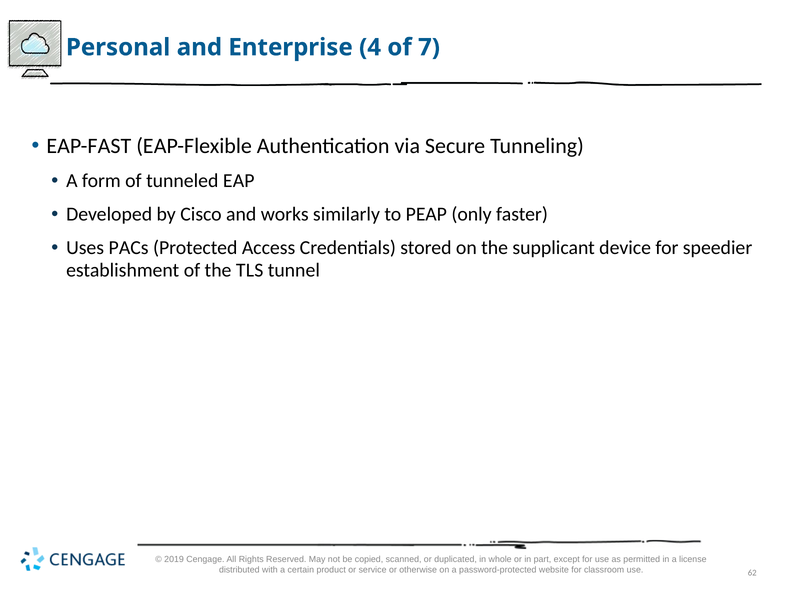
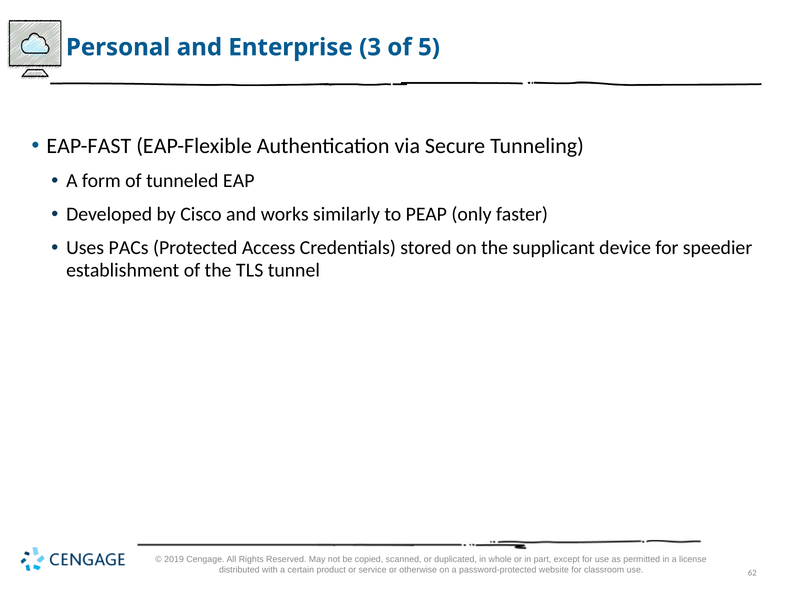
4: 4 -> 3
7: 7 -> 5
